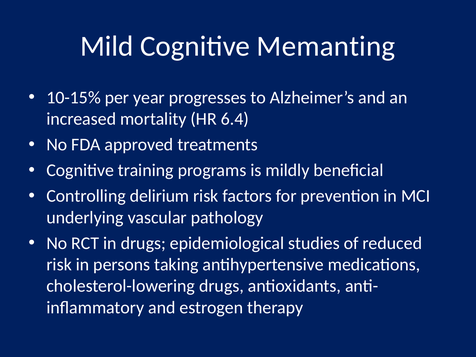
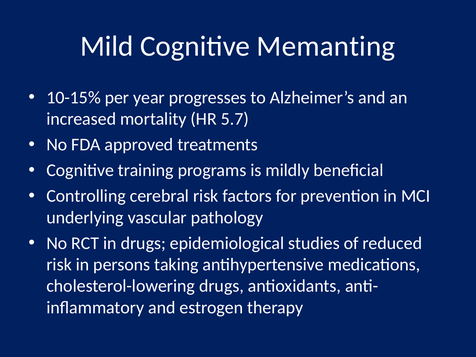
6.4: 6.4 -> 5.7
delirium: delirium -> cerebral
